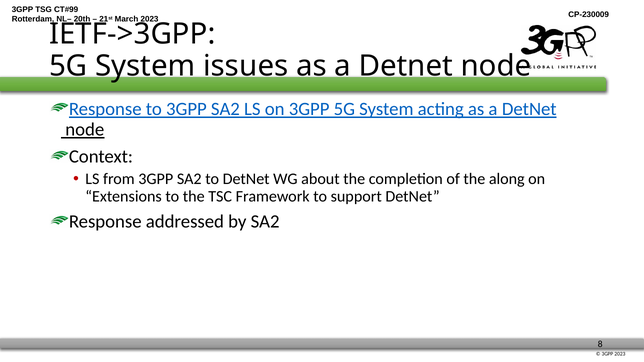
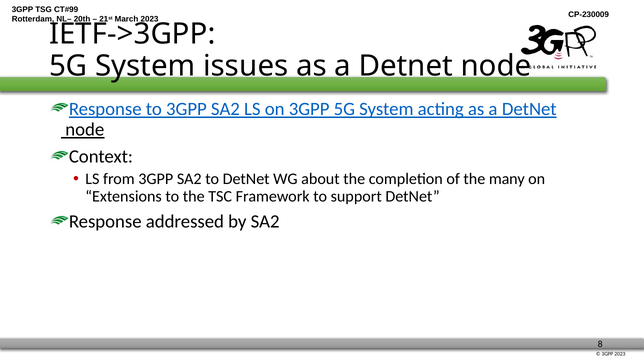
along: along -> many
